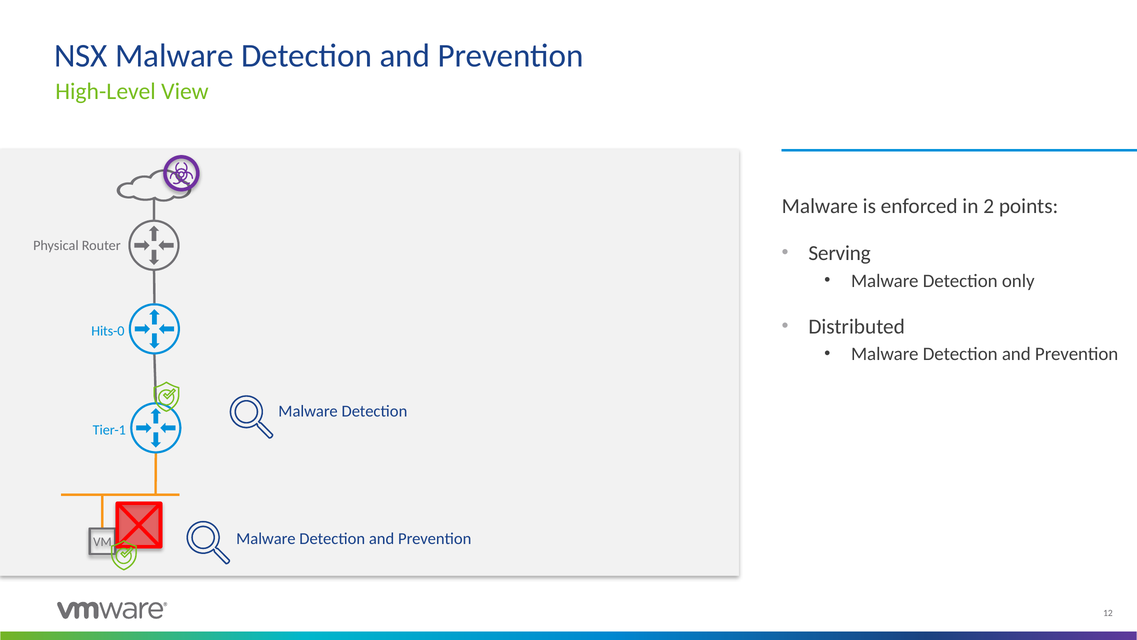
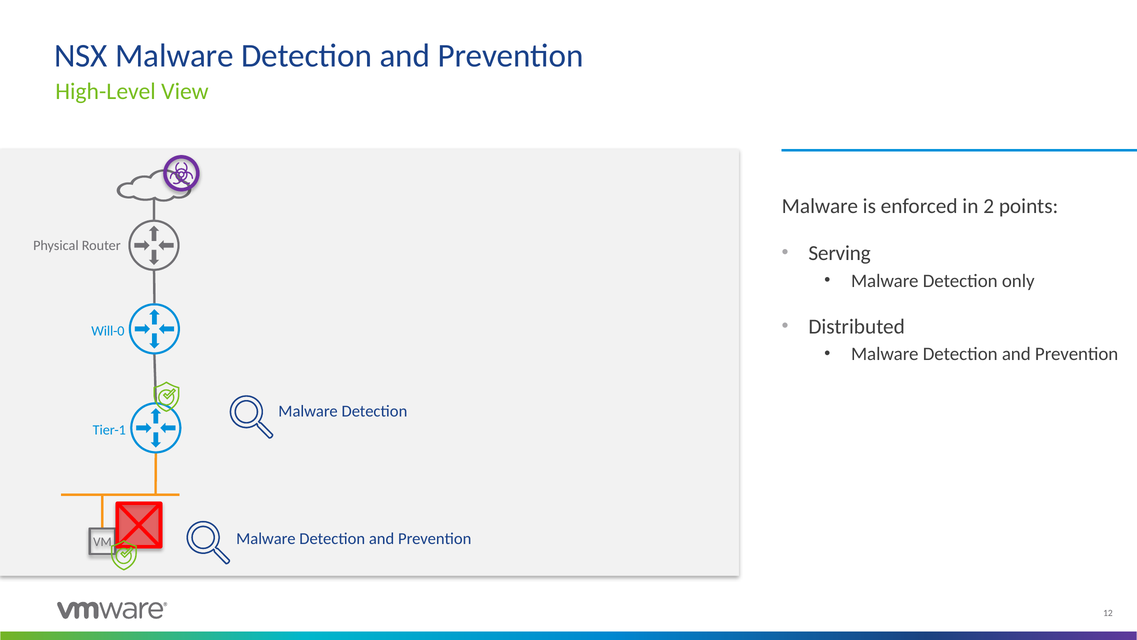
Hits-0: Hits-0 -> Will-0
